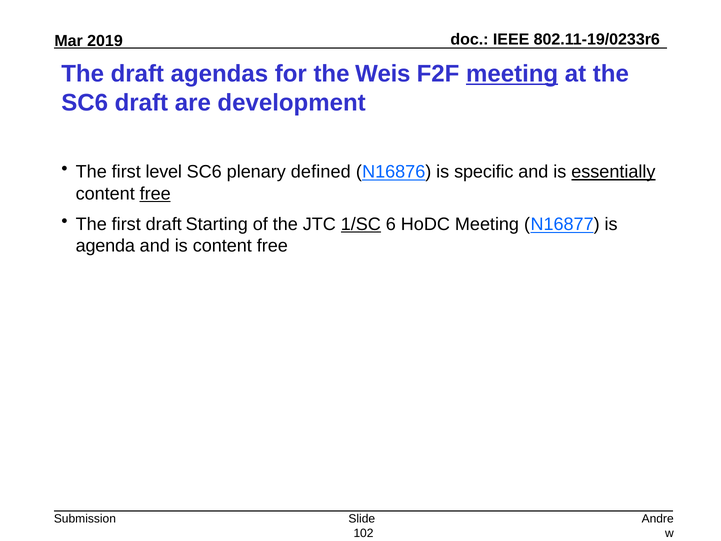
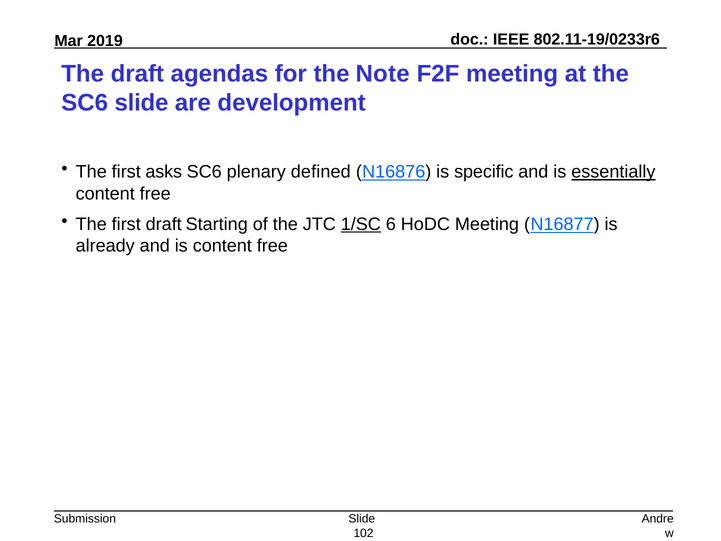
Weis: Weis -> Note
meeting at (512, 74) underline: present -> none
SC6 draft: draft -> slide
level: level -> asks
free at (155, 194) underline: present -> none
agenda: agenda -> already
